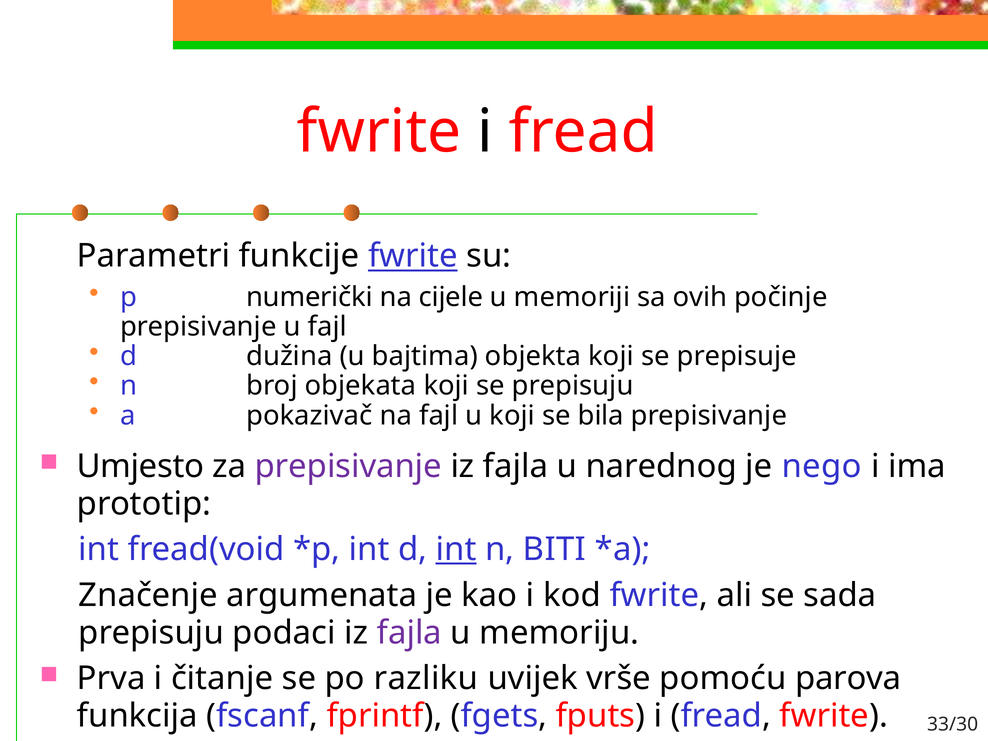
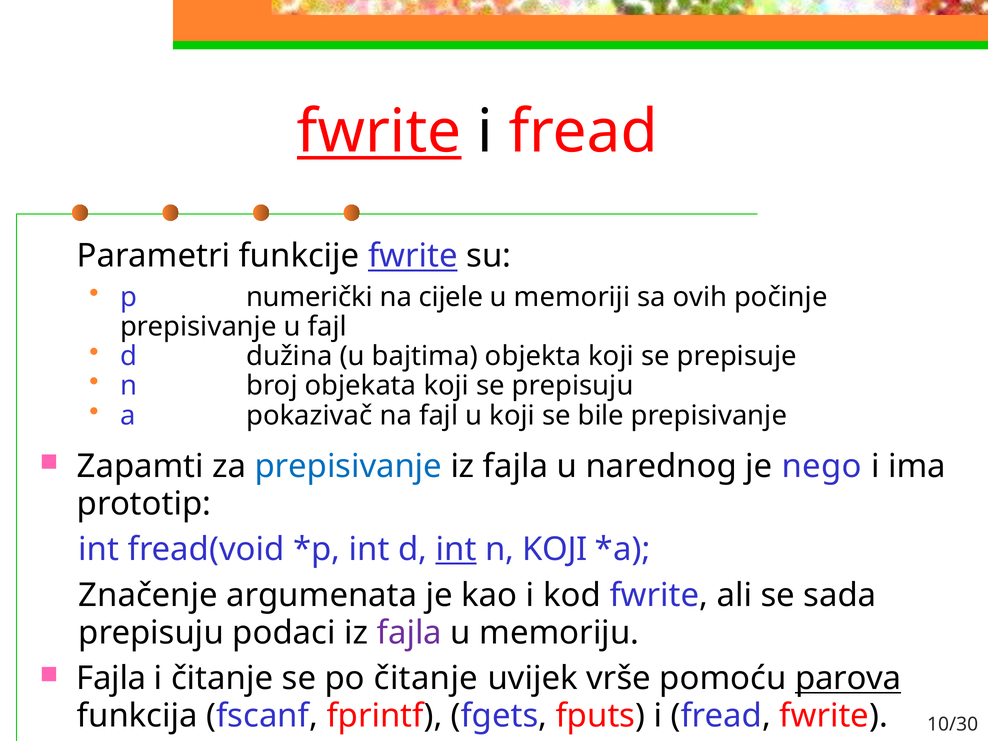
fwrite at (379, 132) underline: none -> present
bila: bila -> bile
Umjesto: Umjesto -> Zapamti
prepisivanje at (348, 466) colour: purple -> blue
n BITI: BITI -> KOJI
Prva at (111, 679): Prva -> Fajla
po razliku: razliku -> čitanje
parova underline: none -> present
33/30: 33/30 -> 10/30
